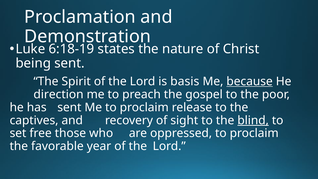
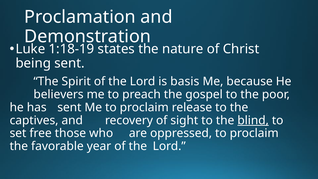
6:18-19: 6:18-19 -> 1:18-19
because underline: present -> none
direction: direction -> believers
